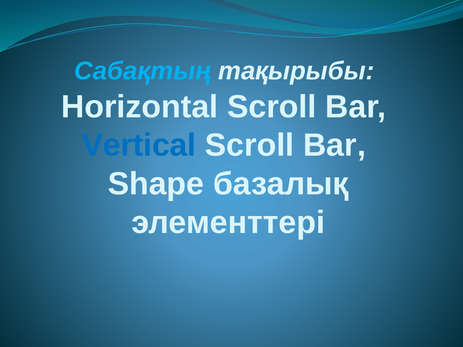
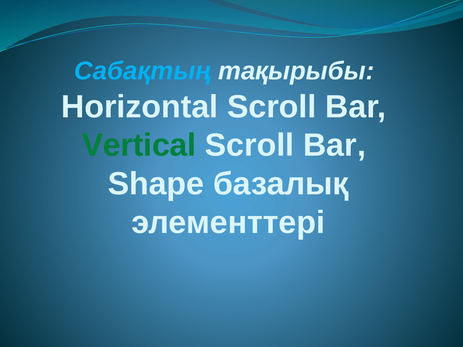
Vertical colour: blue -> green
